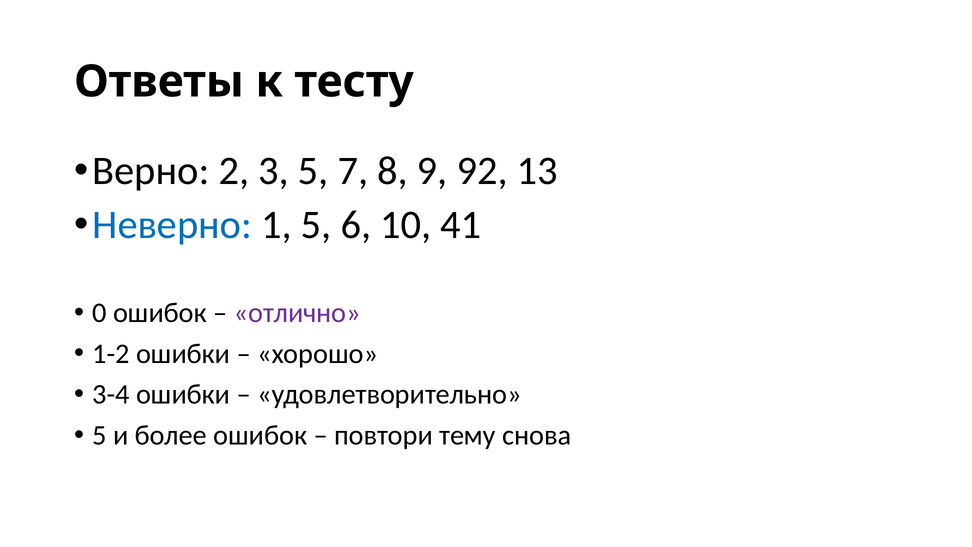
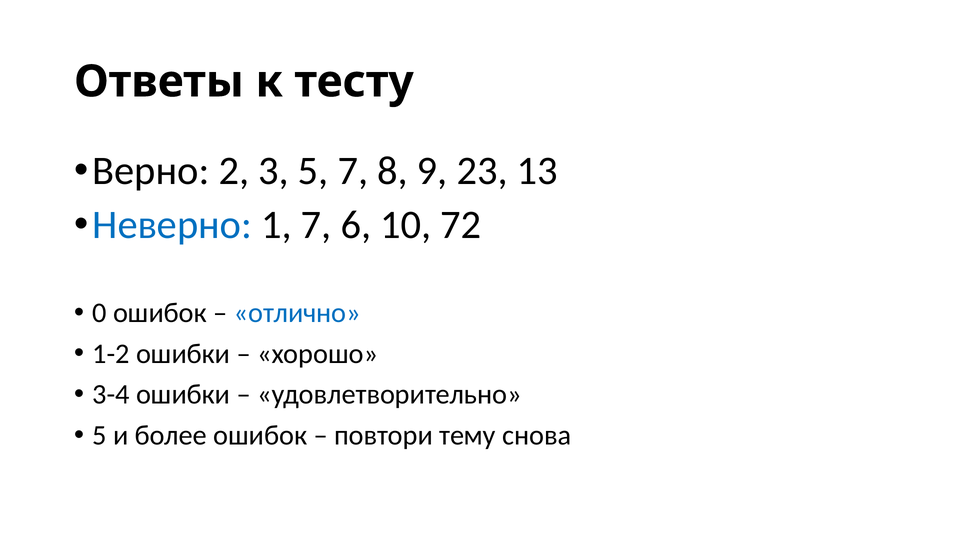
92: 92 -> 23
1 5: 5 -> 7
41: 41 -> 72
отлично colour: purple -> blue
